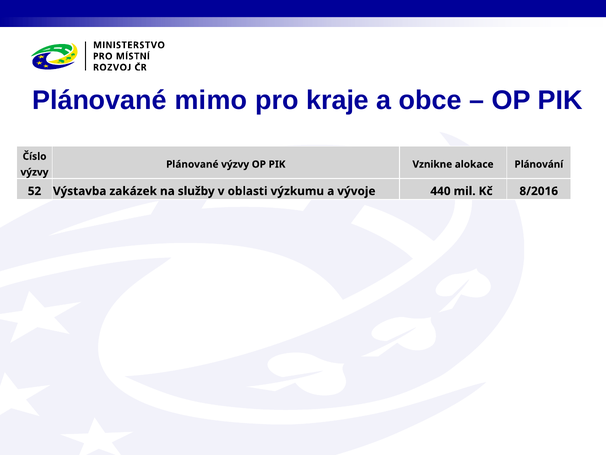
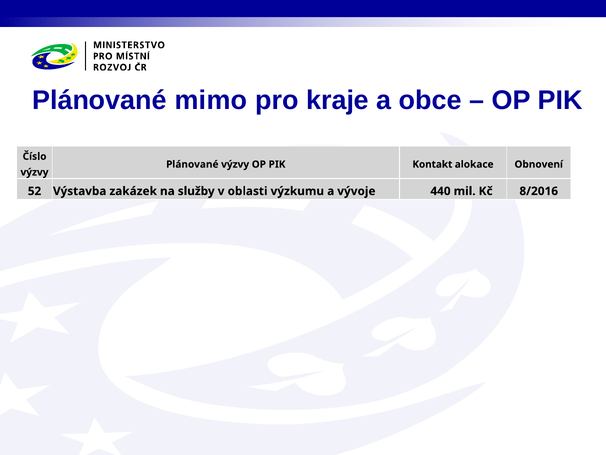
Vznikne: Vznikne -> Kontakt
Plánování: Plánování -> Obnovení
